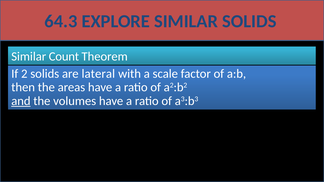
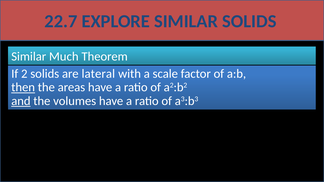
64.3: 64.3 -> 22.7
Count: Count -> Much
then underline: none -> present
